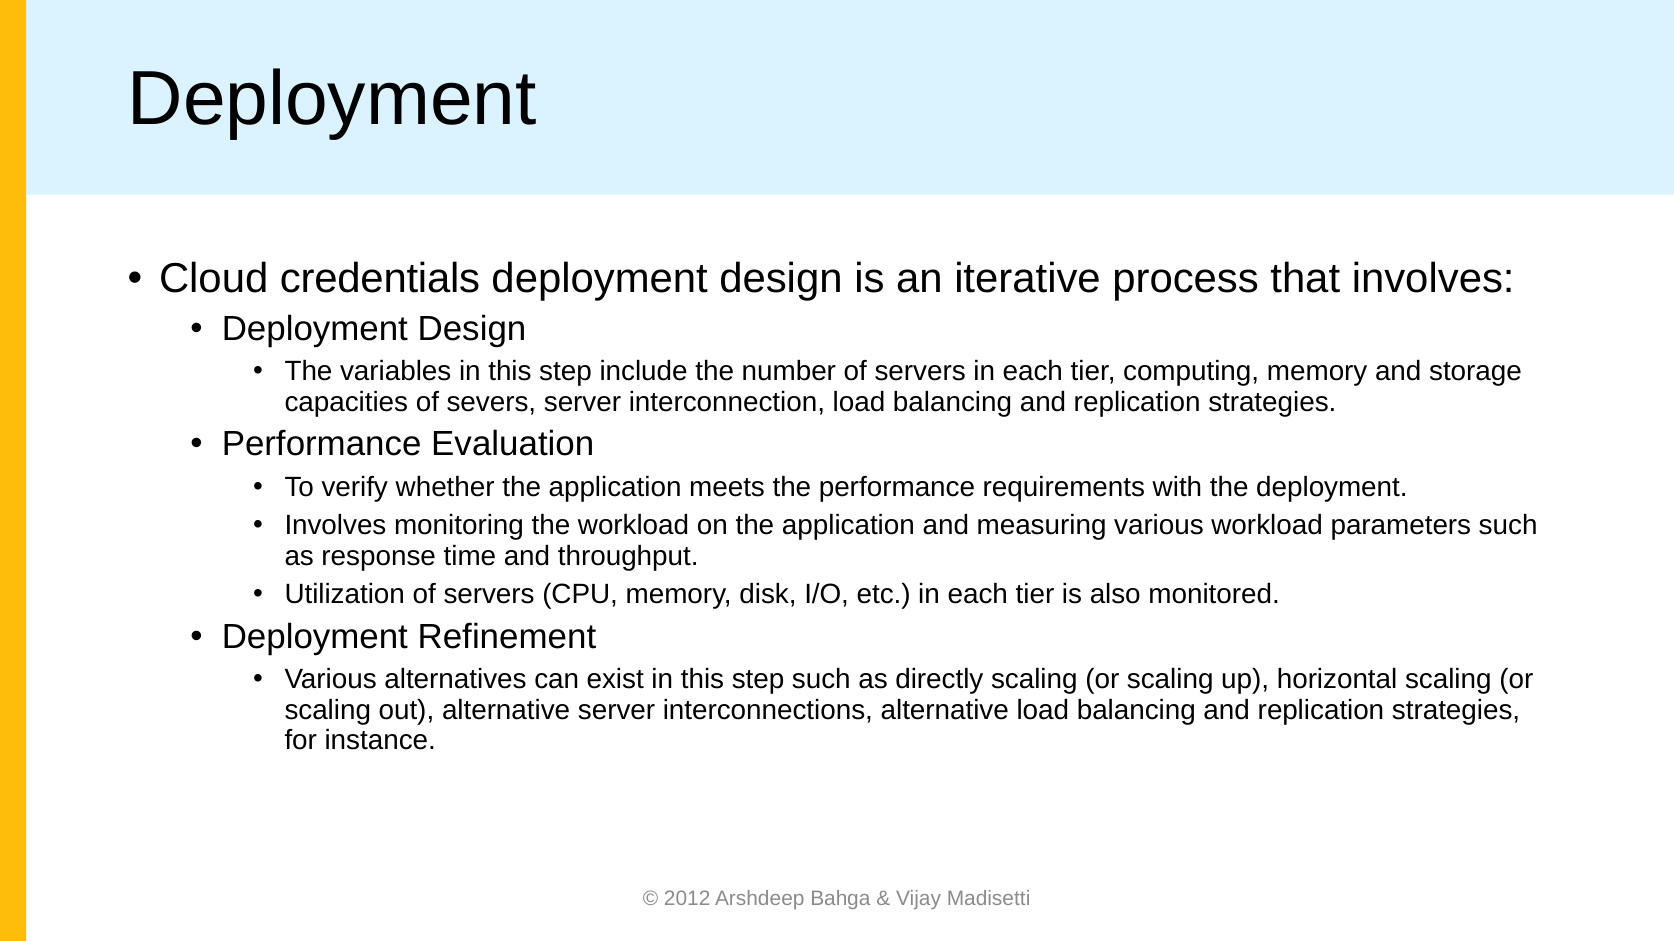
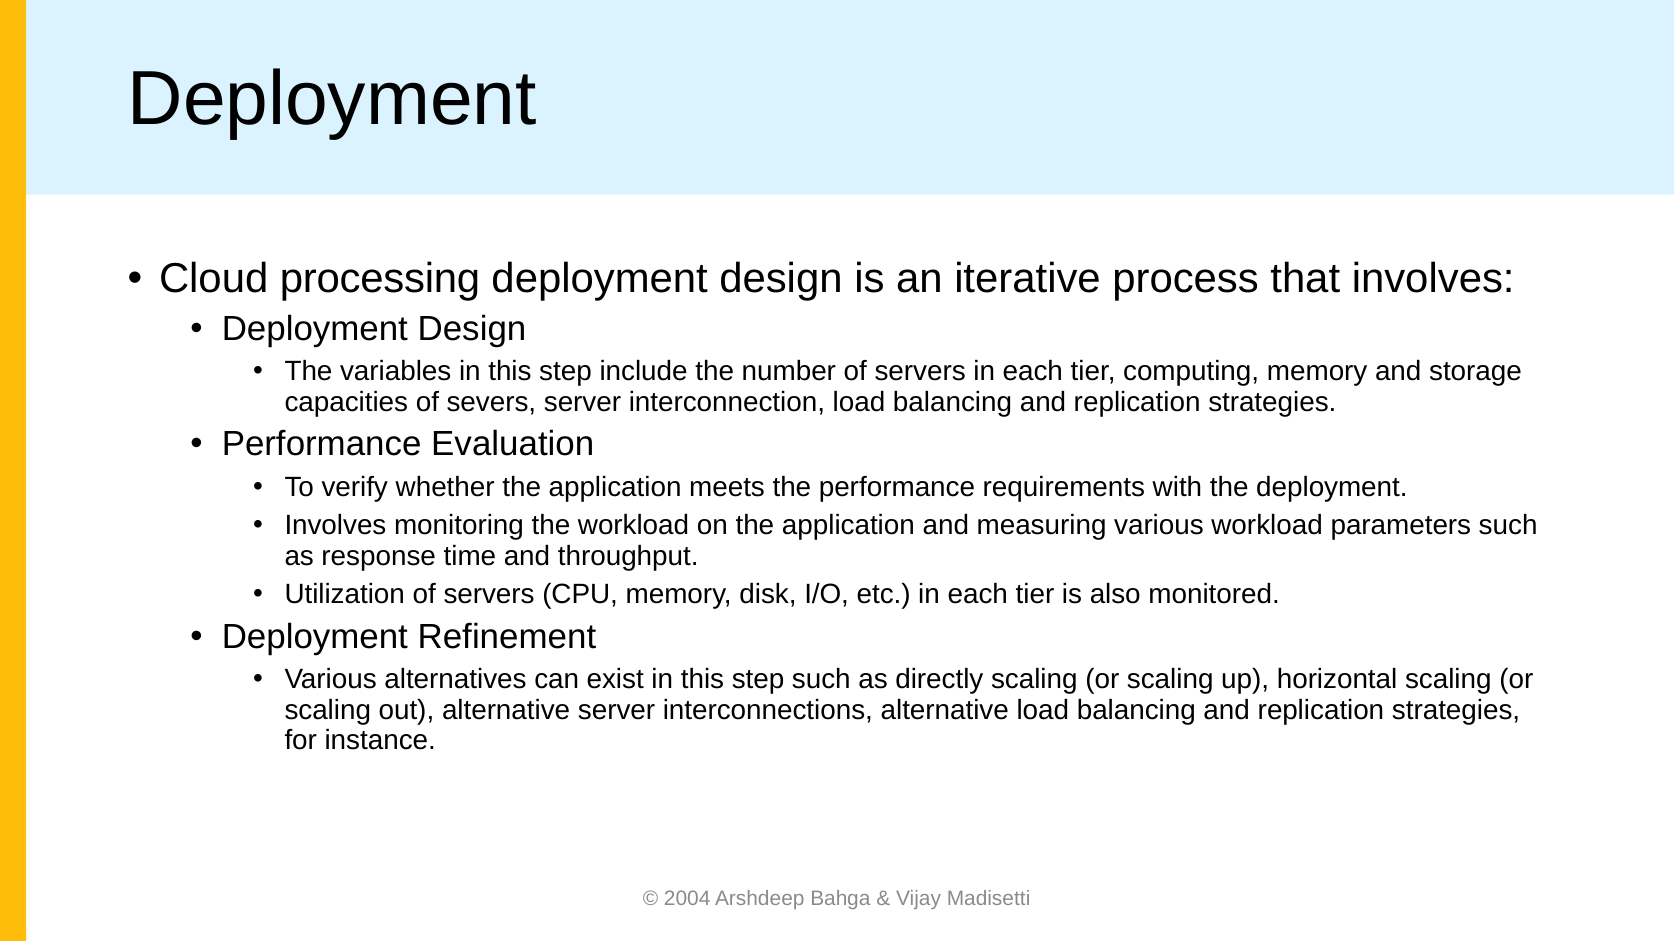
credentials: credentials -> processing
2012: 2012 -> 2004
